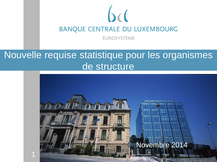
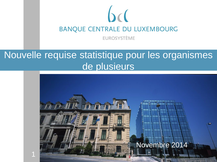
structure: structure -> plusieurs
